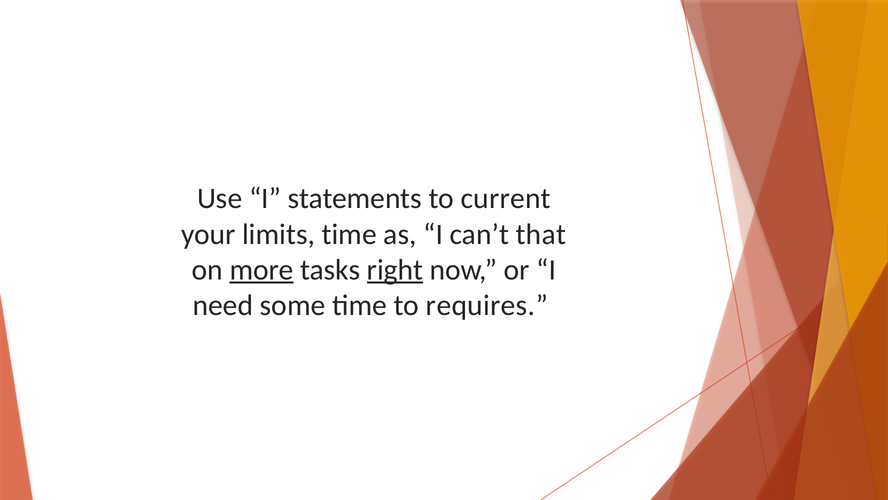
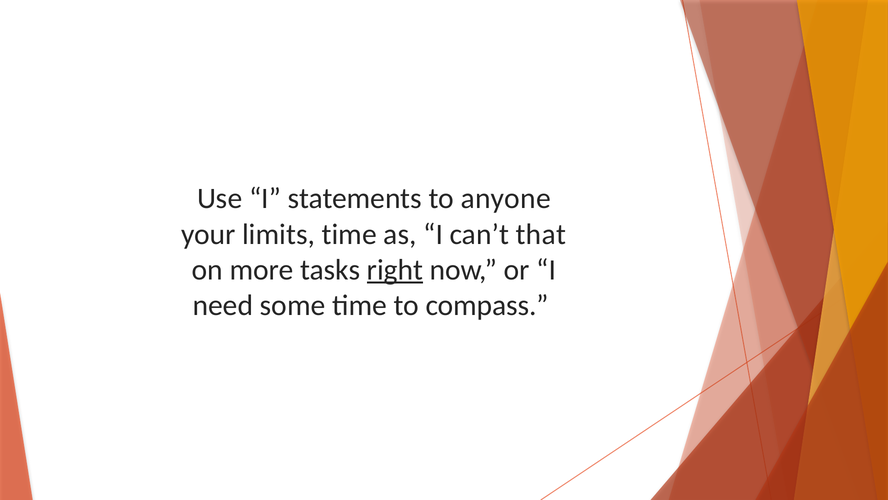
current: current -> anyone
more underline: present -> none
requires: requires -> compass
